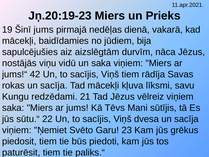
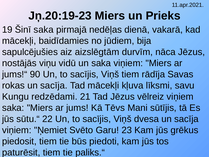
Šinī jums: jums -> saka
42: 42 -> 90
